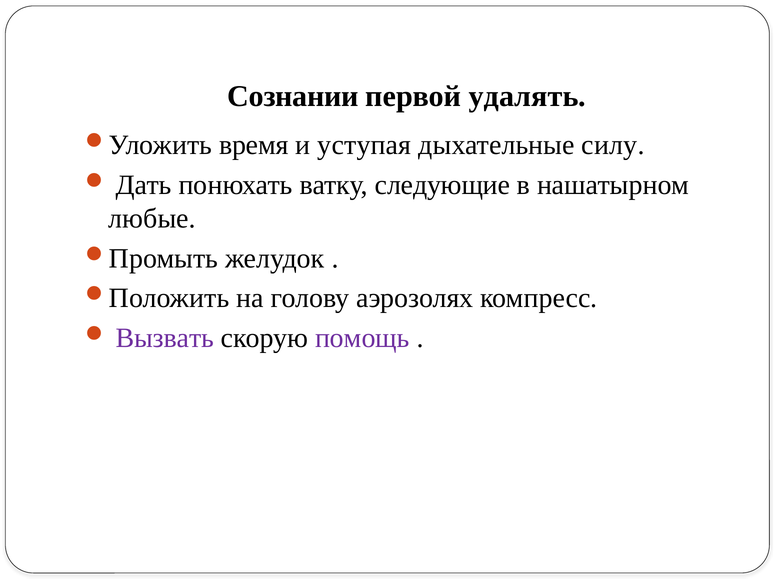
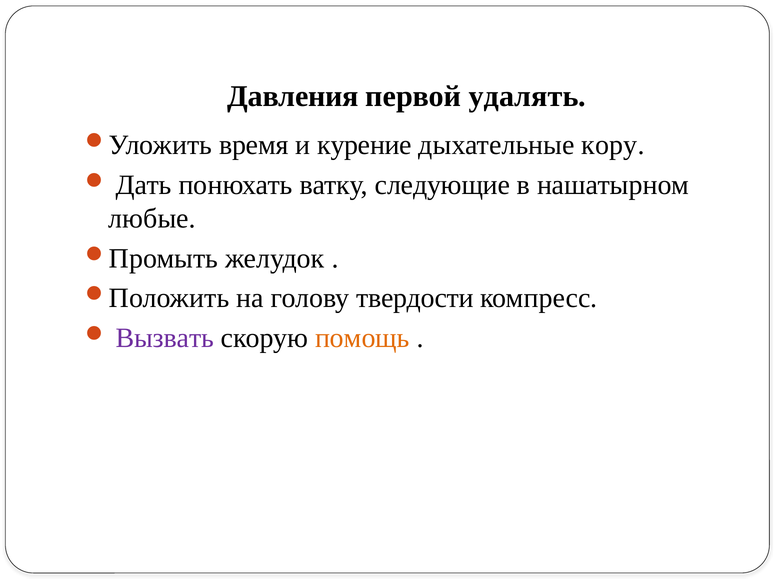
Сознании: Сознании -> Давления
уступая: уступая -> курение
силу: силу -> кору
аэрозолях: аэрозолях -> твердости
помощь colour: purple -> orange
